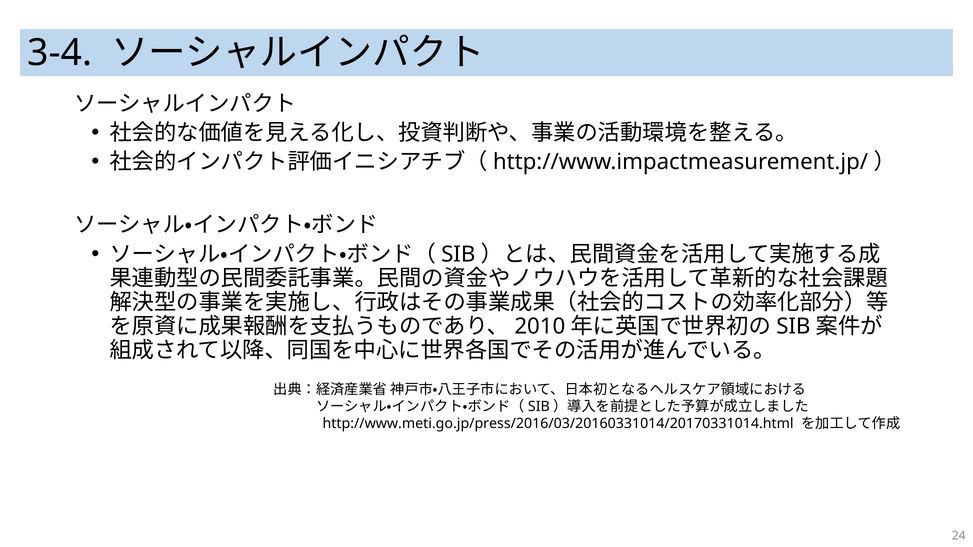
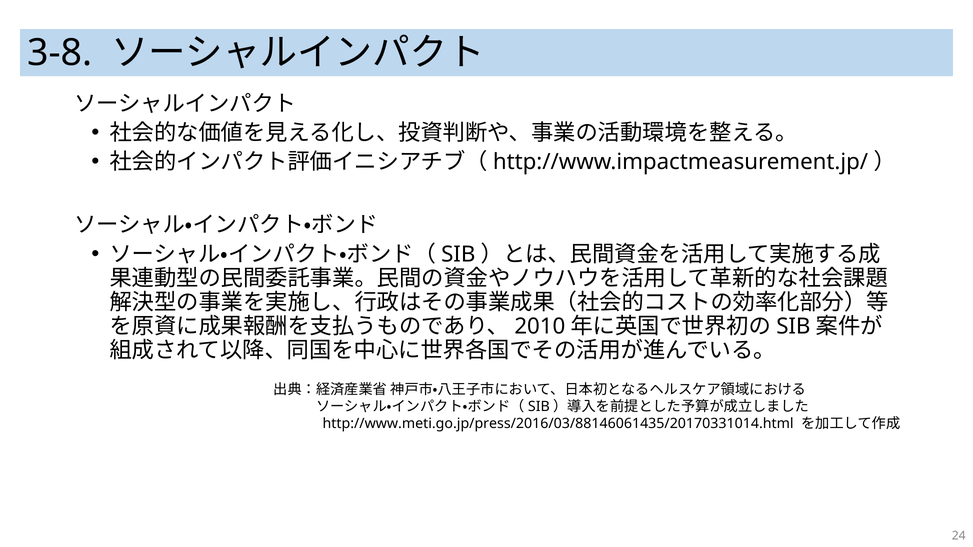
3-4: 3-4 -> 3-8
http://www.meti.go.jp/press/2016/03/20160331014/20170331014.html: http://www.meti.go.jp/press/2016/03/20160331014/20170331014.html -> http://www.meti.go.jp/press/2016/03/88146061435/20170331014.html
